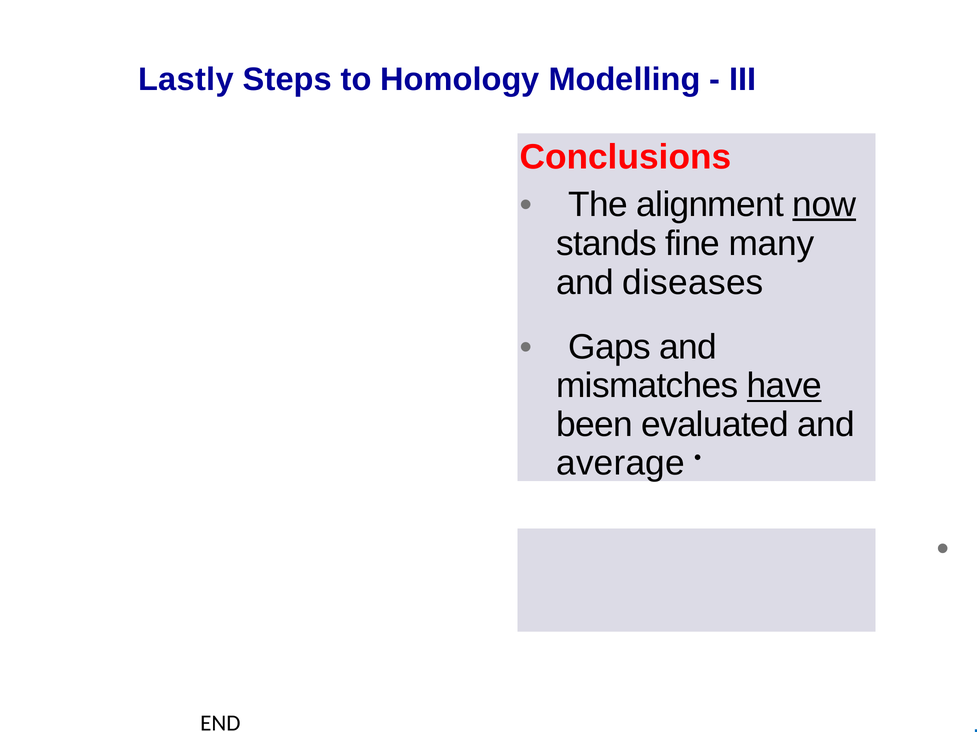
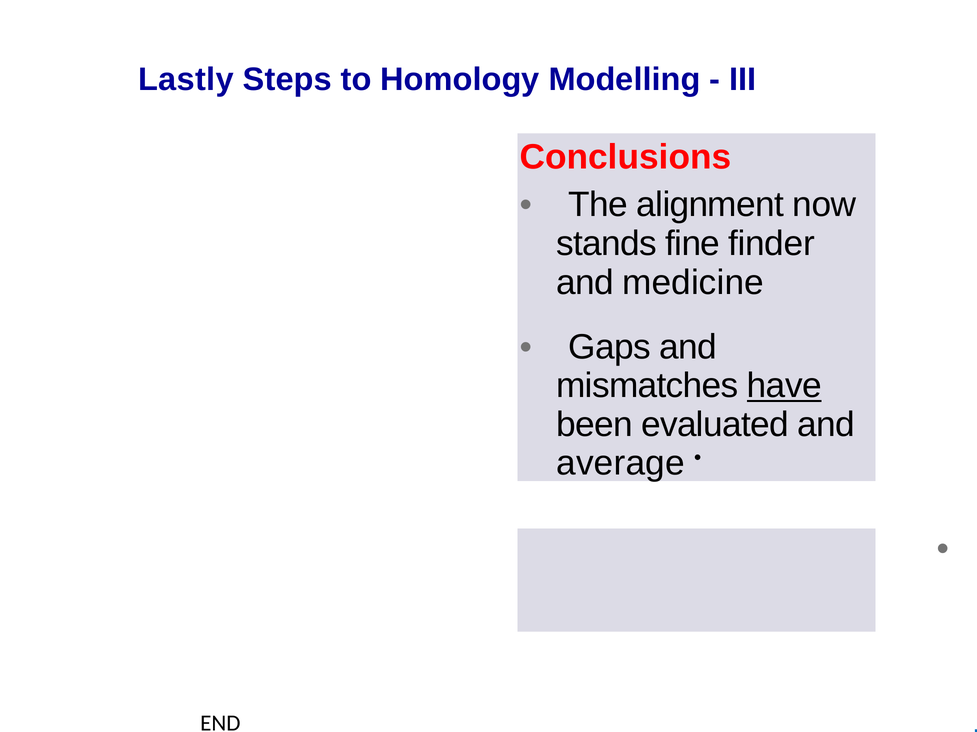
now underline: present -> none
many: many -> finder
diseases: diseases -> medicine
